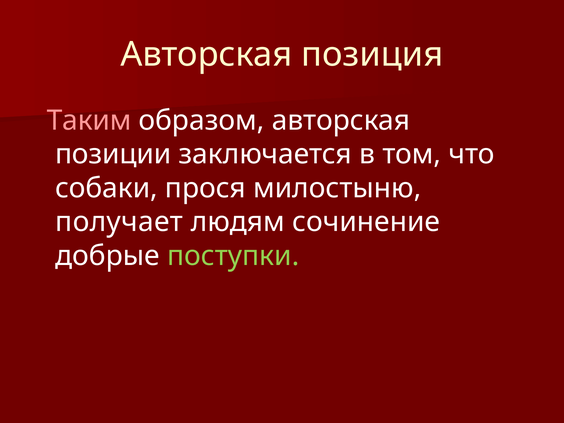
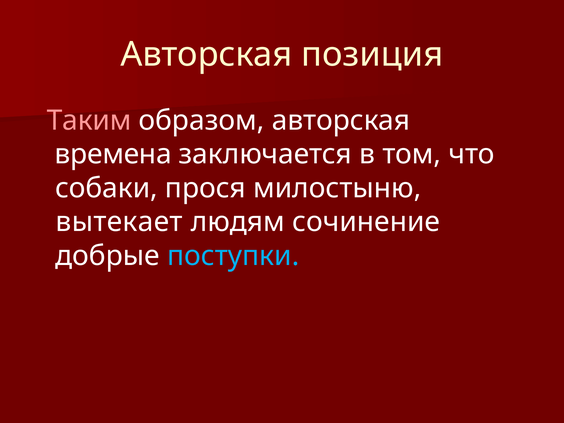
позиции: позиции -> времена
получает: получает -> вытекает
поступки colour: light green -> light blue
